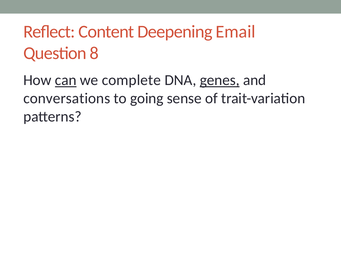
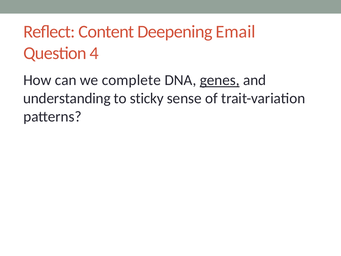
8: 8 -> 4
can underline: present -> none
conversations: conversations -> understanding
going: going -> sticky
